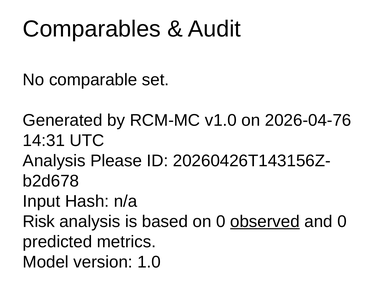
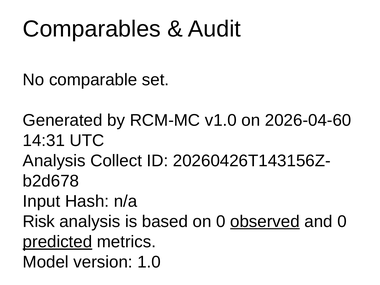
2026-04-76: 2026-04-76 -> 2026-04-60
Please: Please -> Collect
predicted underline: none -> present
